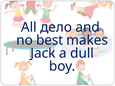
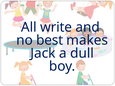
дело: дело -> write
